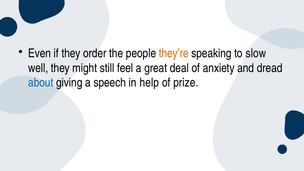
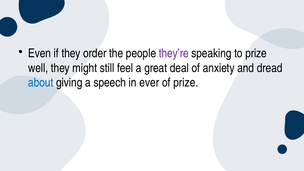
they’re colour: orange -> purple
to slow: slow -> prize
help: help -> ever
